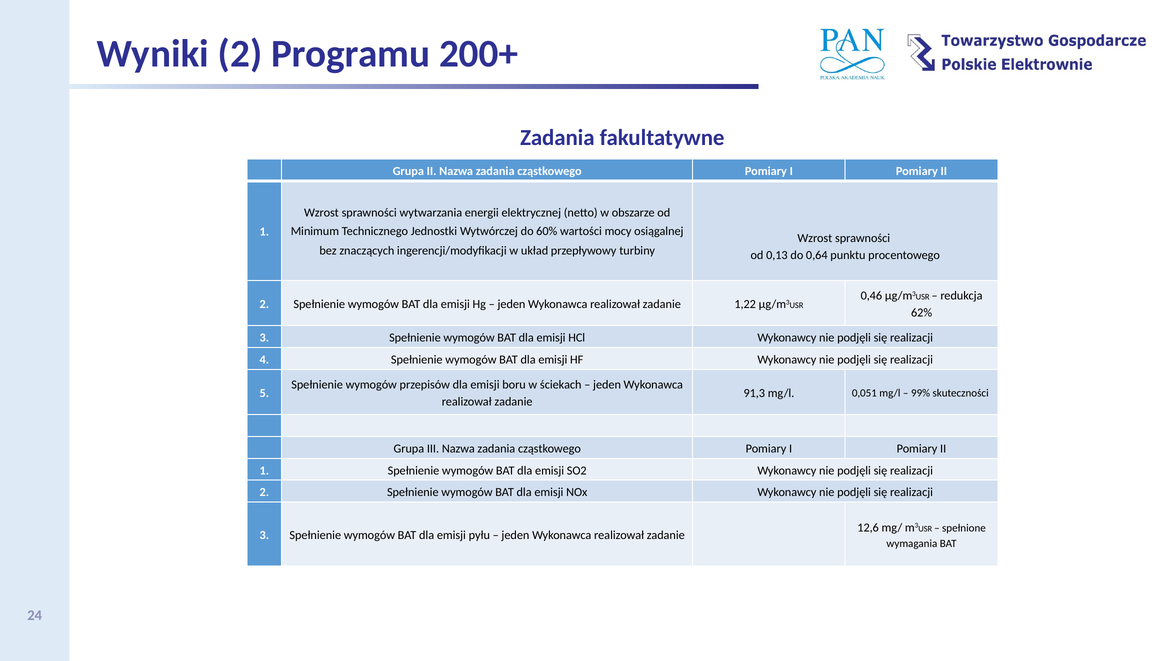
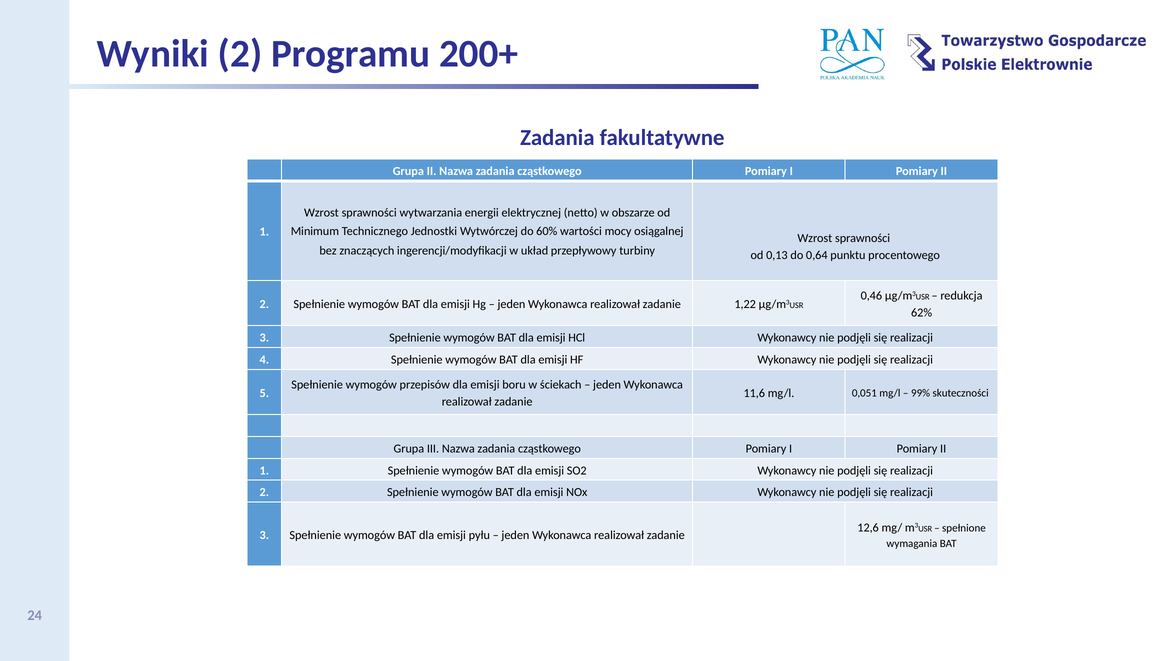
91,3: 91,3 -> 11,6
